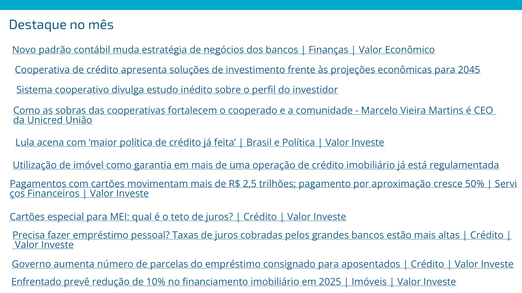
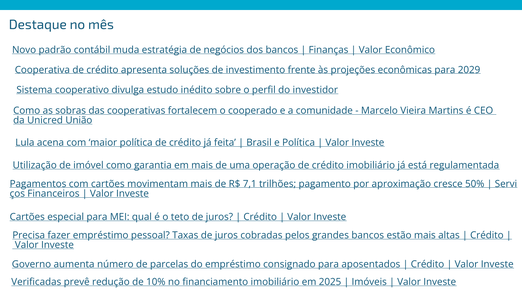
2045: 2045 -> 2029
2,5: 2,5 -> 7,1
Enfrentado: Enfrentado -> Verificadas
